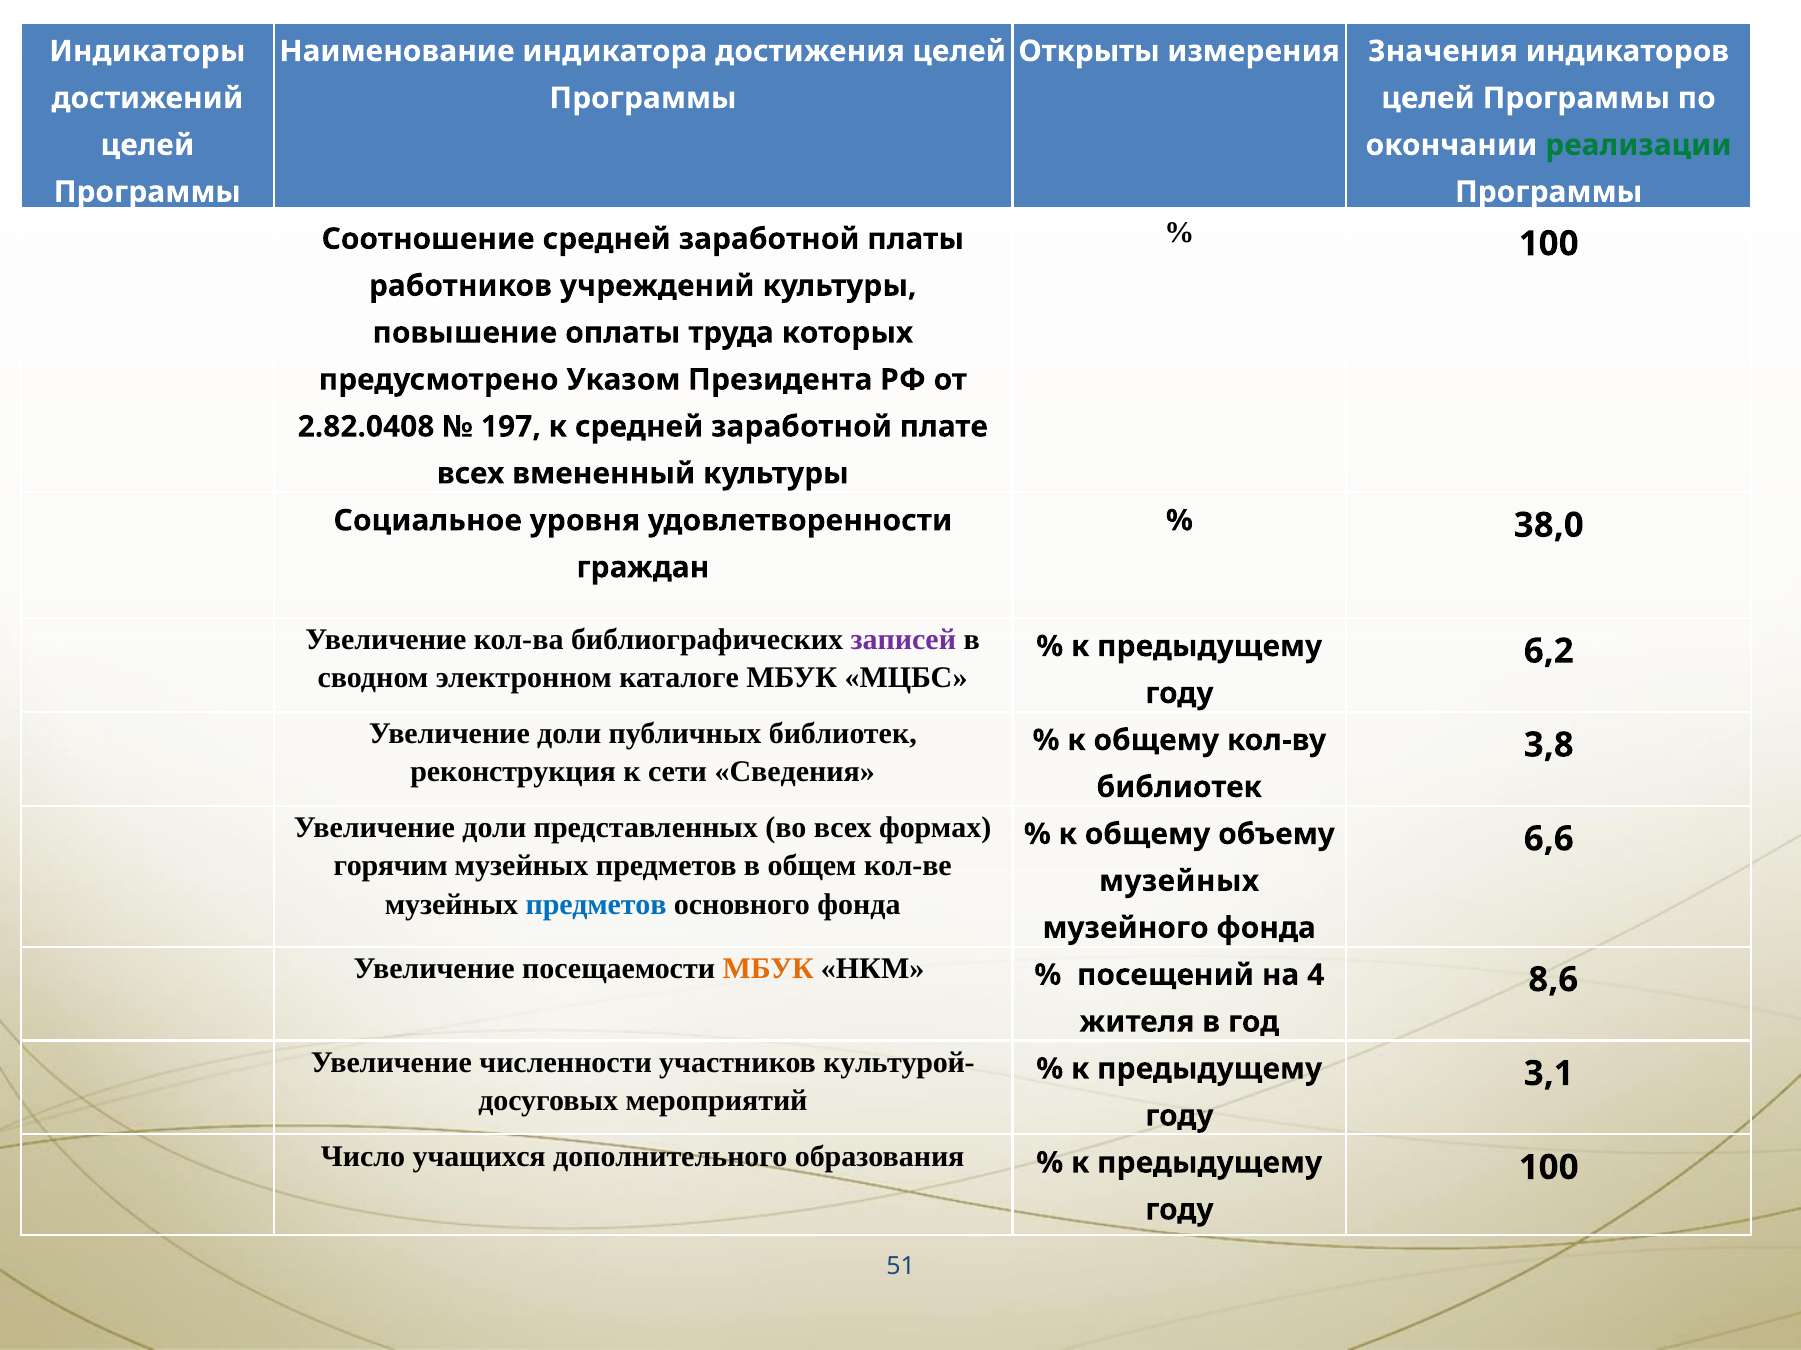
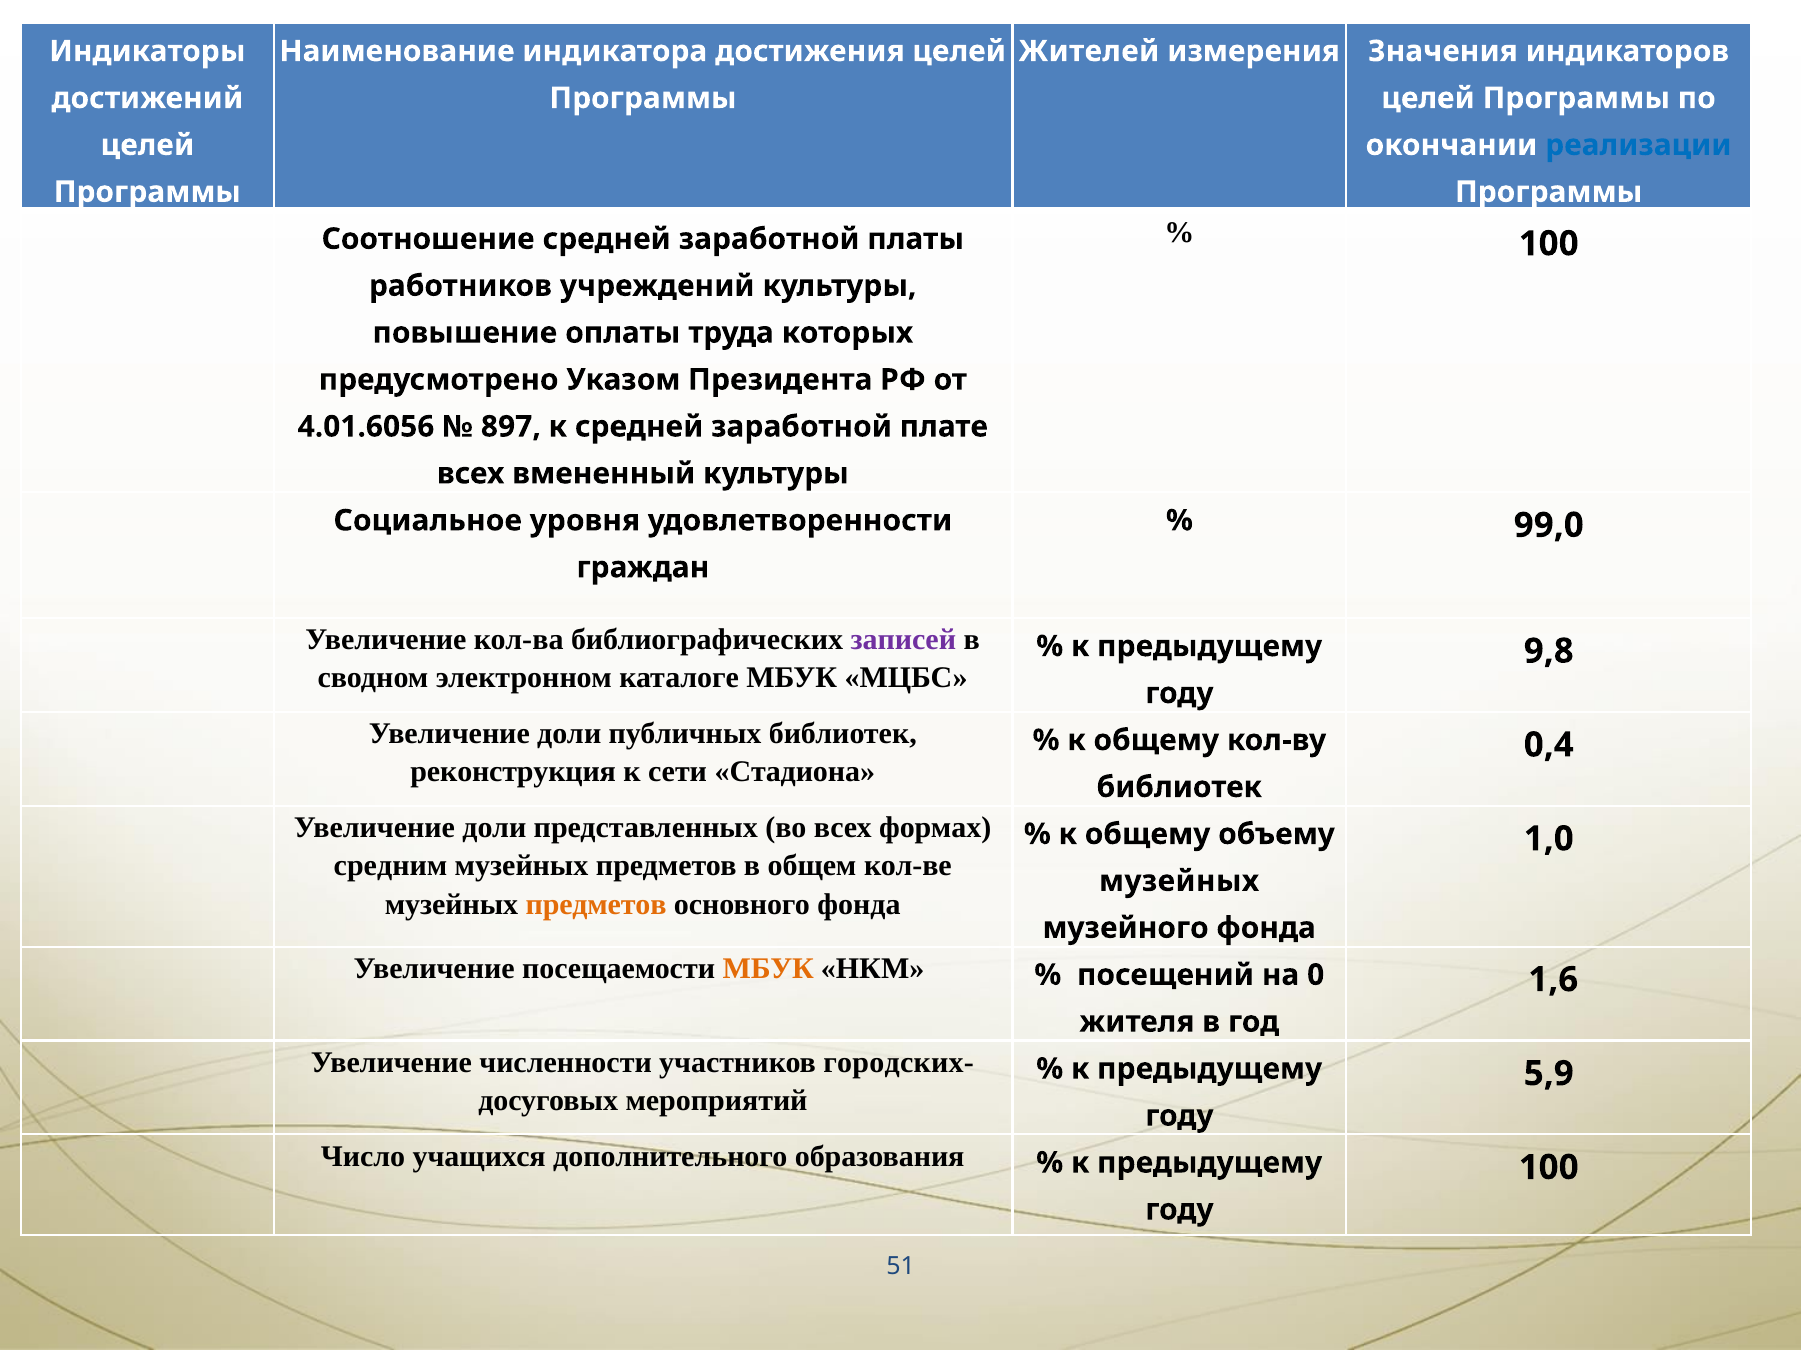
Открыты: Открыты -> Жителей
реализации colour: green -> blue
2.82.0408: 2.82.0408 -> 4.01.6056
197: 197 -> 897
38,0: 38,0 -> 99,0
6,2: 6,2 -> 9,8
3,8: 3,8 -> 0,4
Сведения: Сведения -> Стадиона
6,6: 6,6 -> 1,0
горячим: горячим -> средним
предметов at (596, 905) colour: blue -> orange
4: 4 -> 0
8,6: 8,6 -> 1,6
культурой-: культурой- -> городских-
3,1: 3,1 -> 5,9
